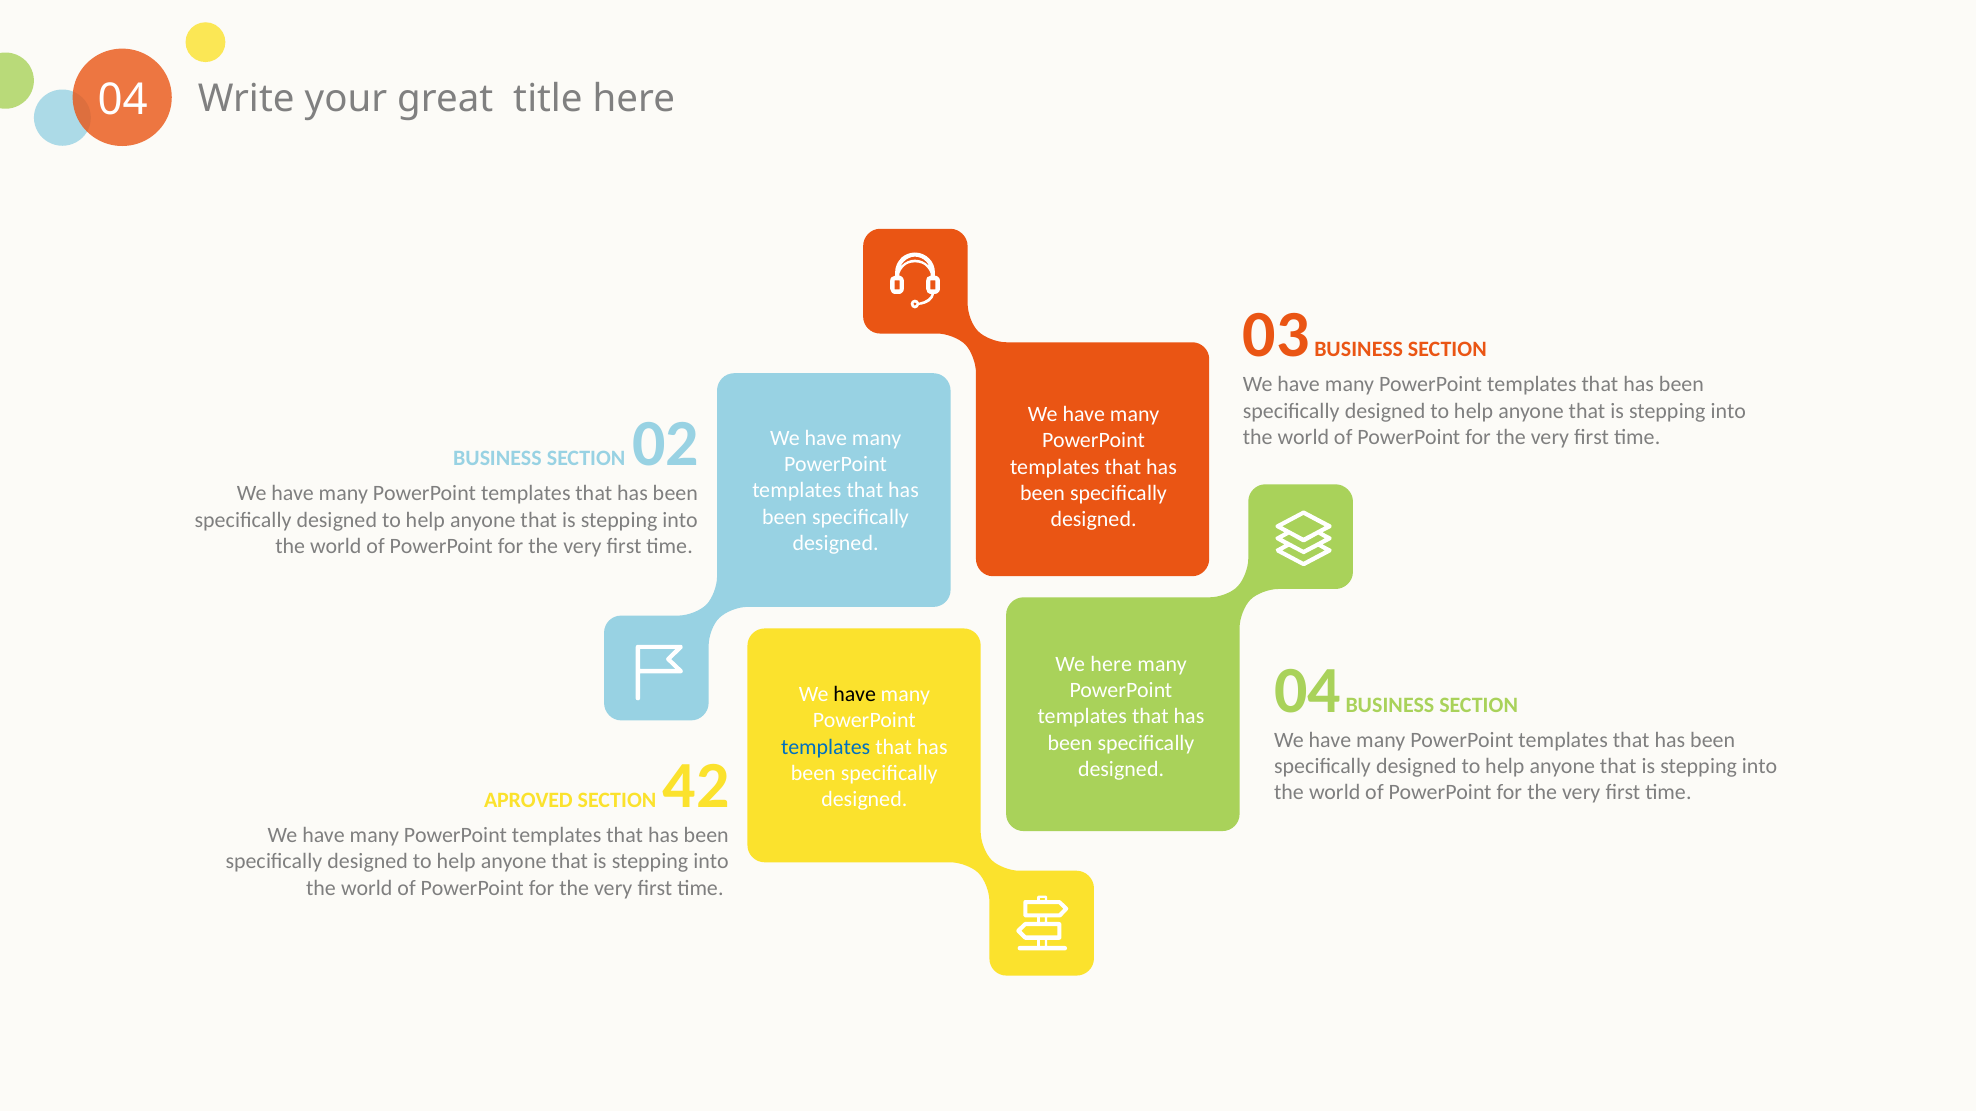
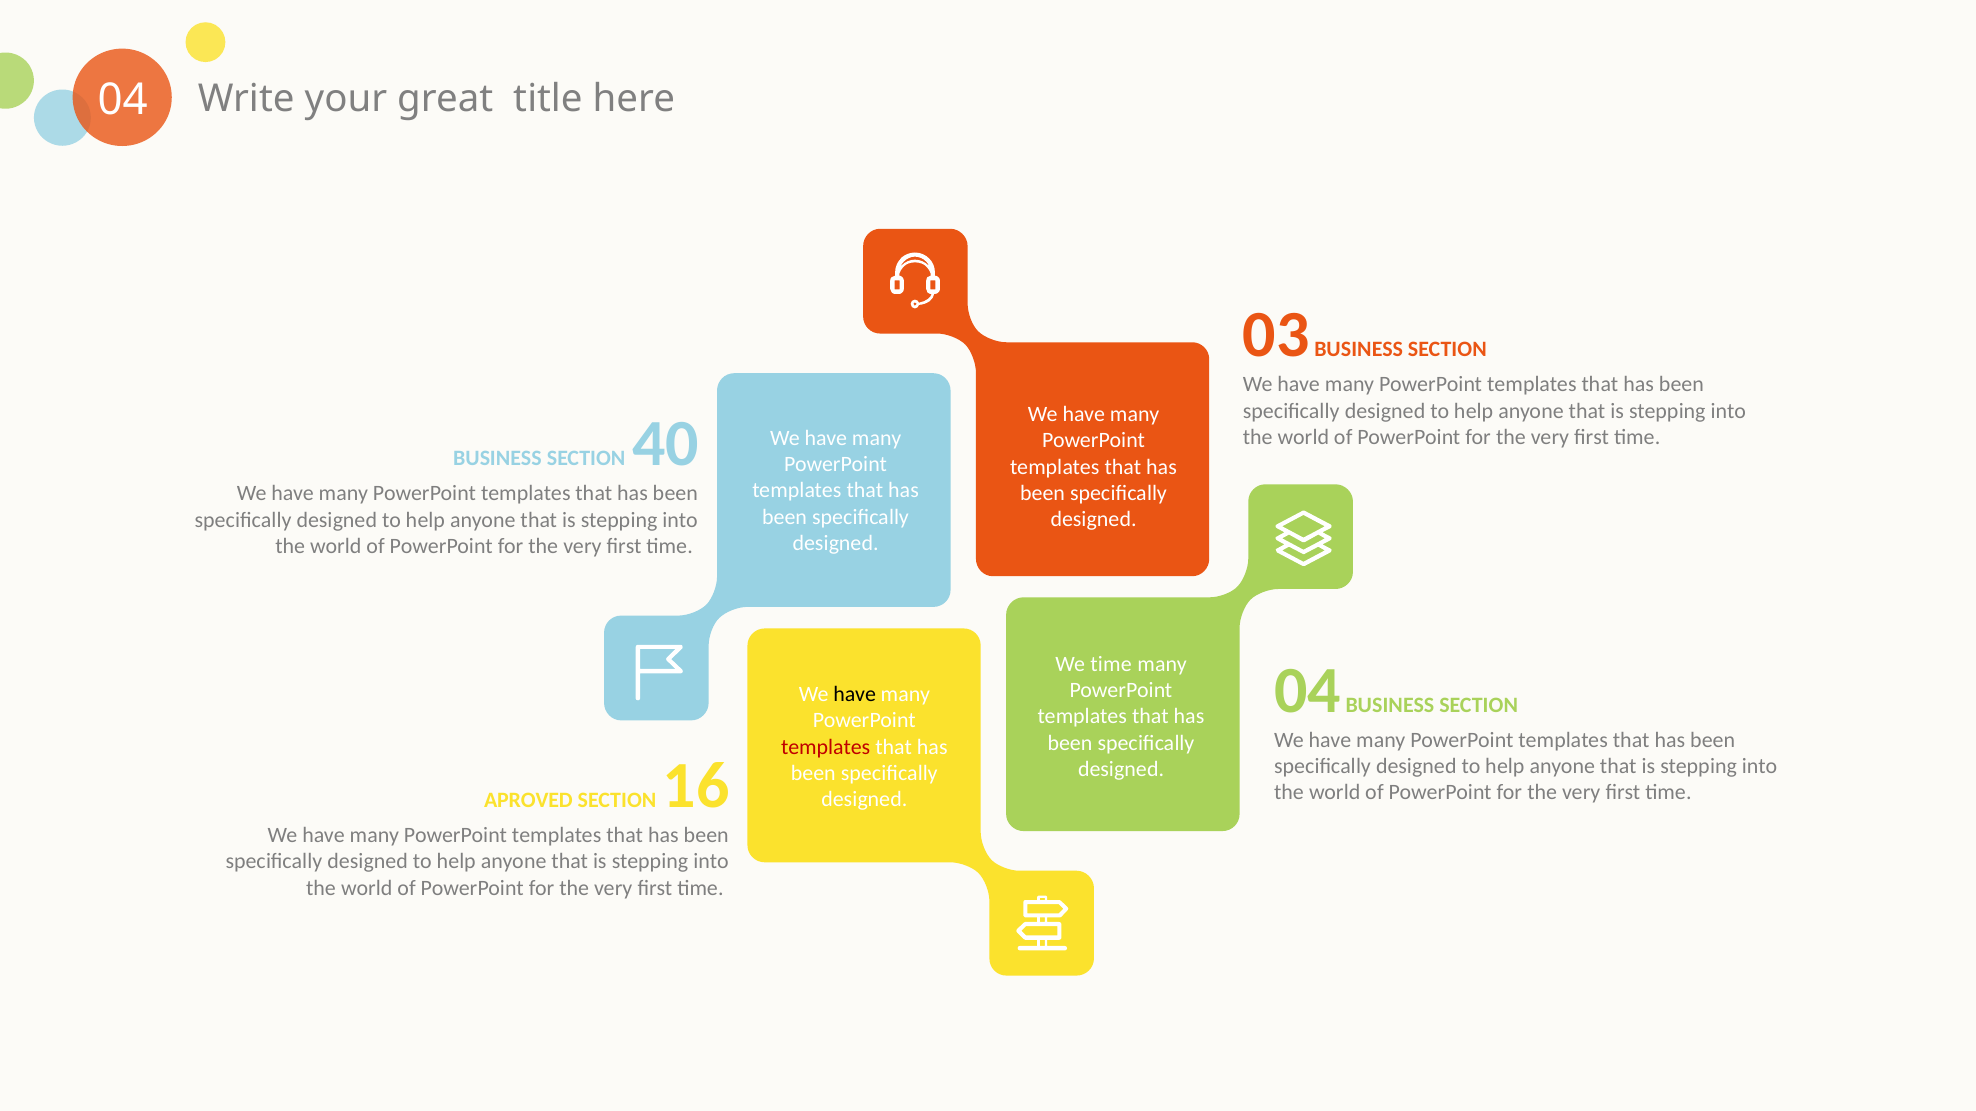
02: 02 -> 40
We here: here -> time
templates at (826, 747) colour: blue -> red
42: 42 -> 16
